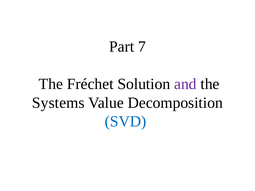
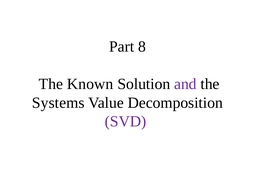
7: 7 -> 8
Fréchet: Fréchet -> Known
SVD colour: blue -> purple
